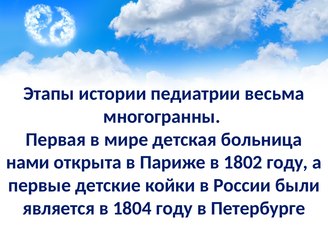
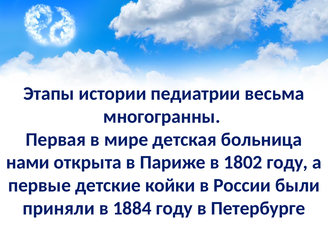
является: является -> приняли
1804: 1804 -> 1884
